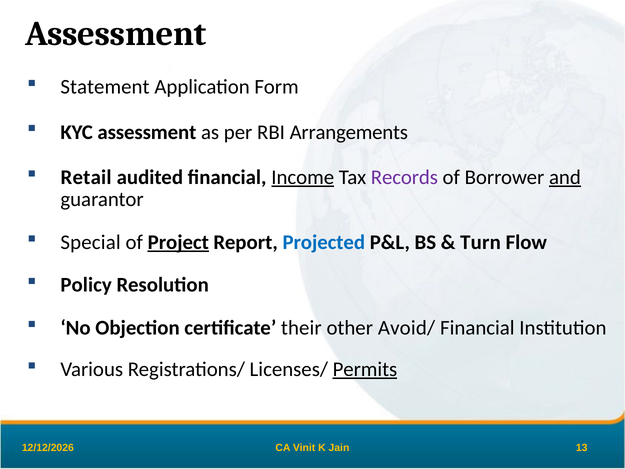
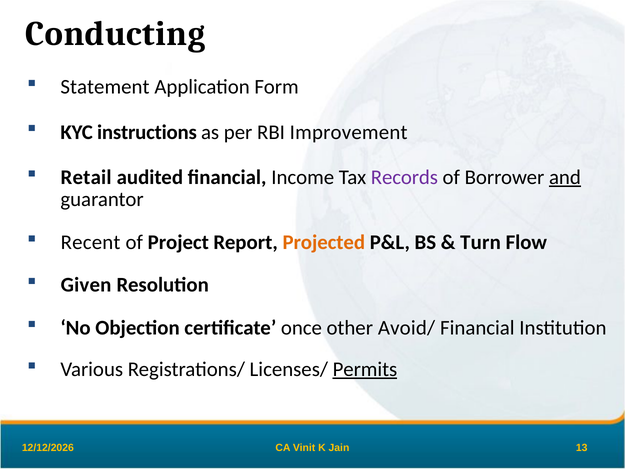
Assessment at (116, 34): Assessment -> Conducting
KYC assessment: assessment -> instructions
Arrangements: Arrangements -> Improvement
Income underline: present -> none
Special: Special -> Recent
Project underline: present -> none
Projected colour: blue -> orange
Policy: Policy -> Given
their: their -> once
